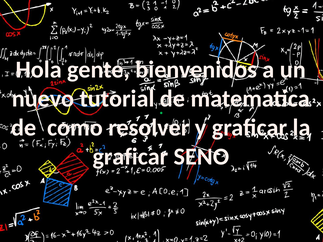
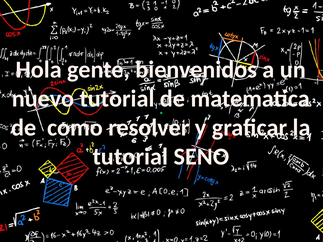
graficar at (130, 157): graficar -> tutorial
